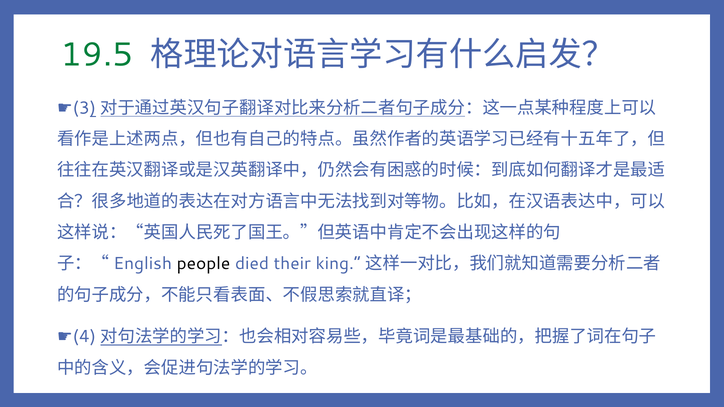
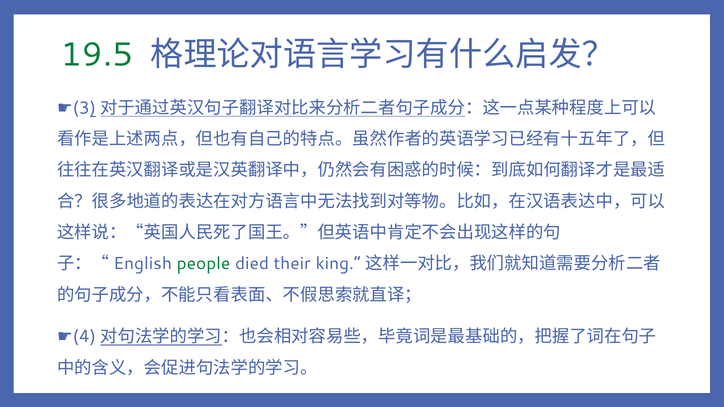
people colour: black -> green
